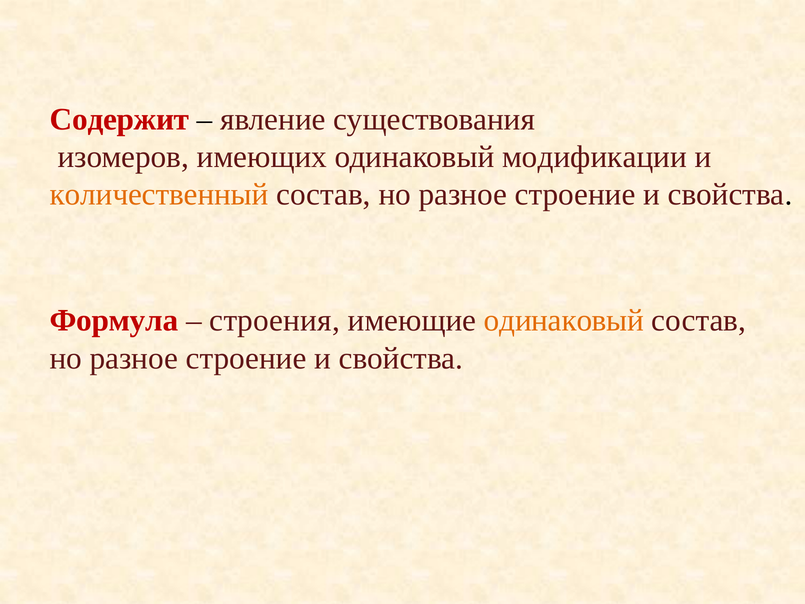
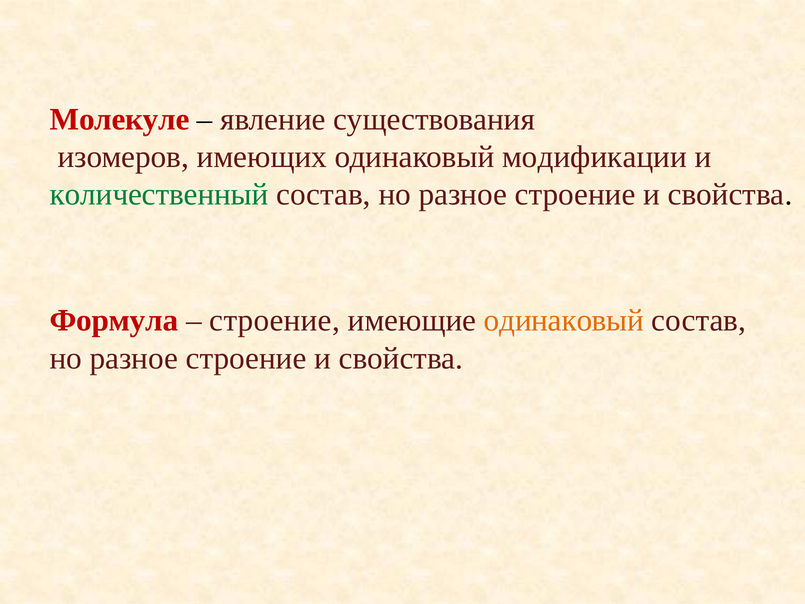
Содержит: Содержит -> Молекуле
количественный colour: orange -> green
строения at (275, 321): строения -> строение
